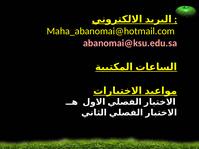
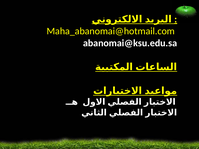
abanomai@ksu.edu.sa colour: pink -> white
